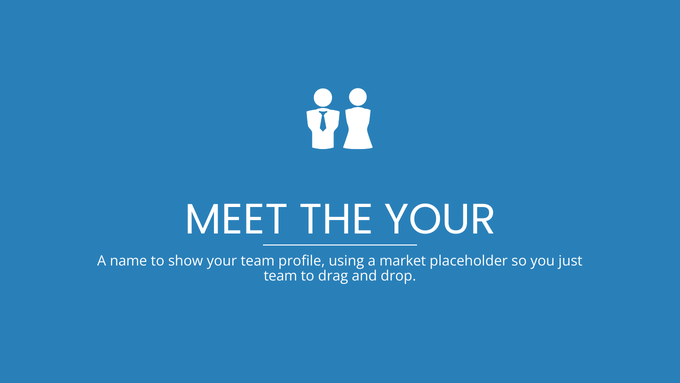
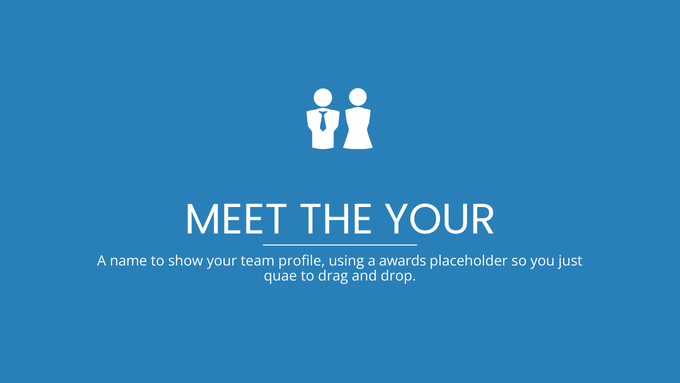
market: market -> awards
team at (280, 276): team -> quae
